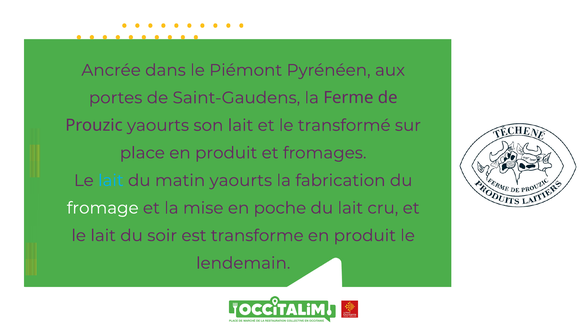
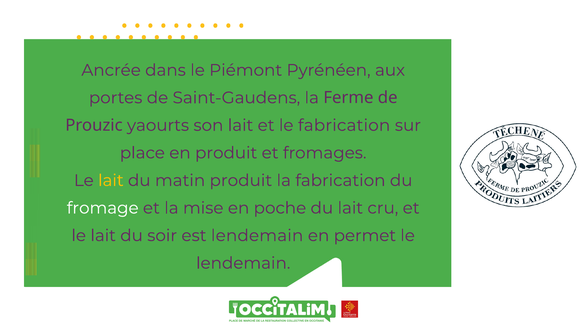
le transformé: transformé -> fabrication
lait at (111, 181) colour: light blue -> yellow
matin yaourts: yaourts -> produit
est transforme: transforme -> lendemain
produit at (365, 236): produit -> permet
